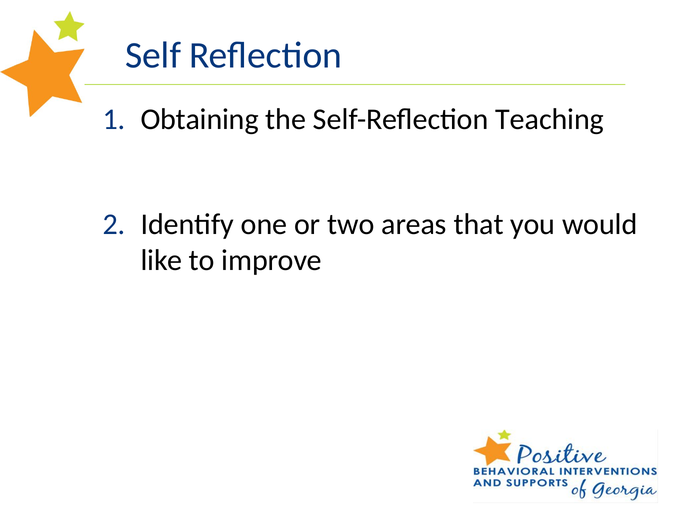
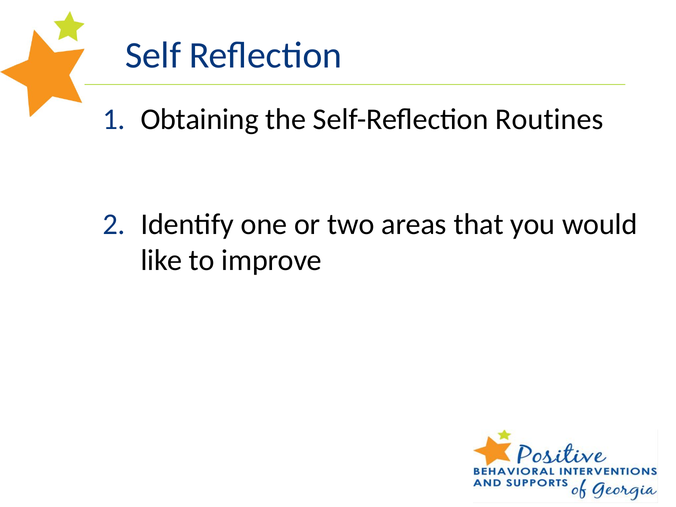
Teaching: Teaching -> Routines
